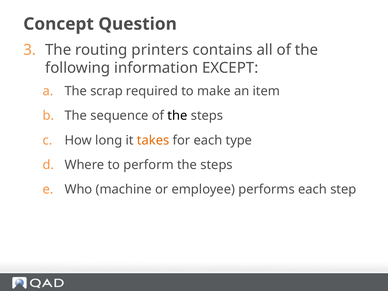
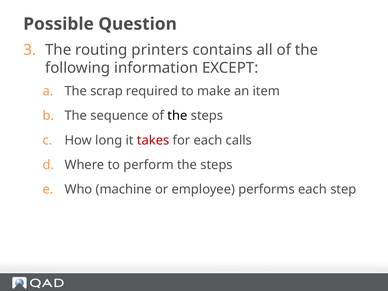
Concept: Concept -> Possible
takes colour: orange -> red
type: type -> calls
